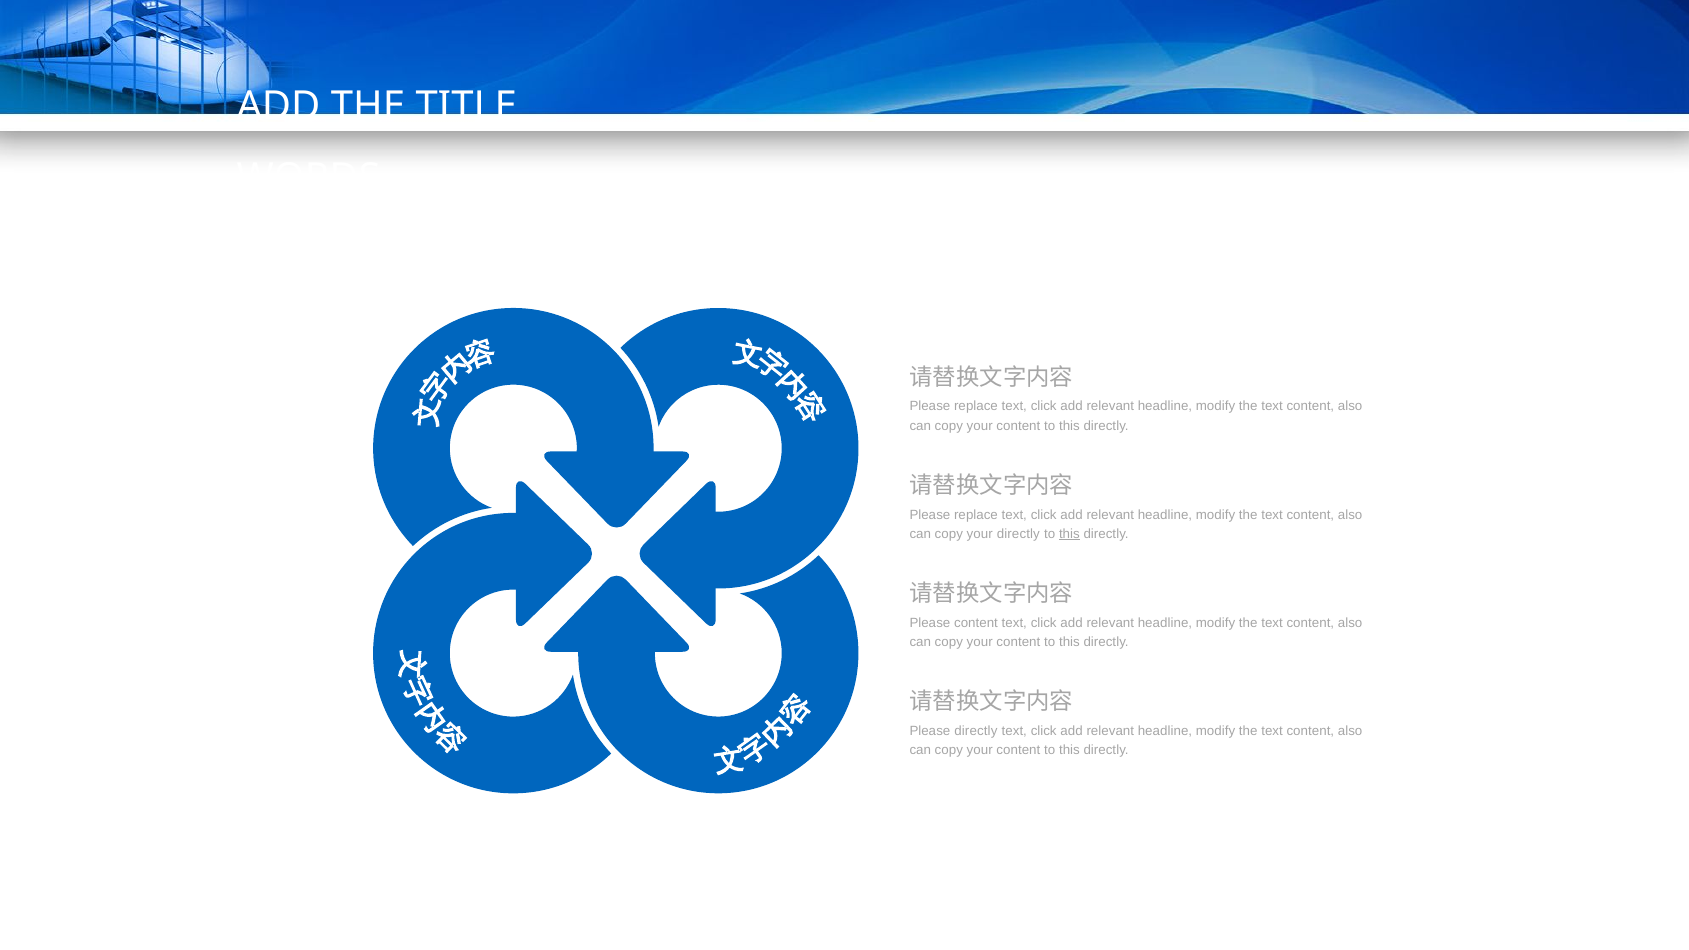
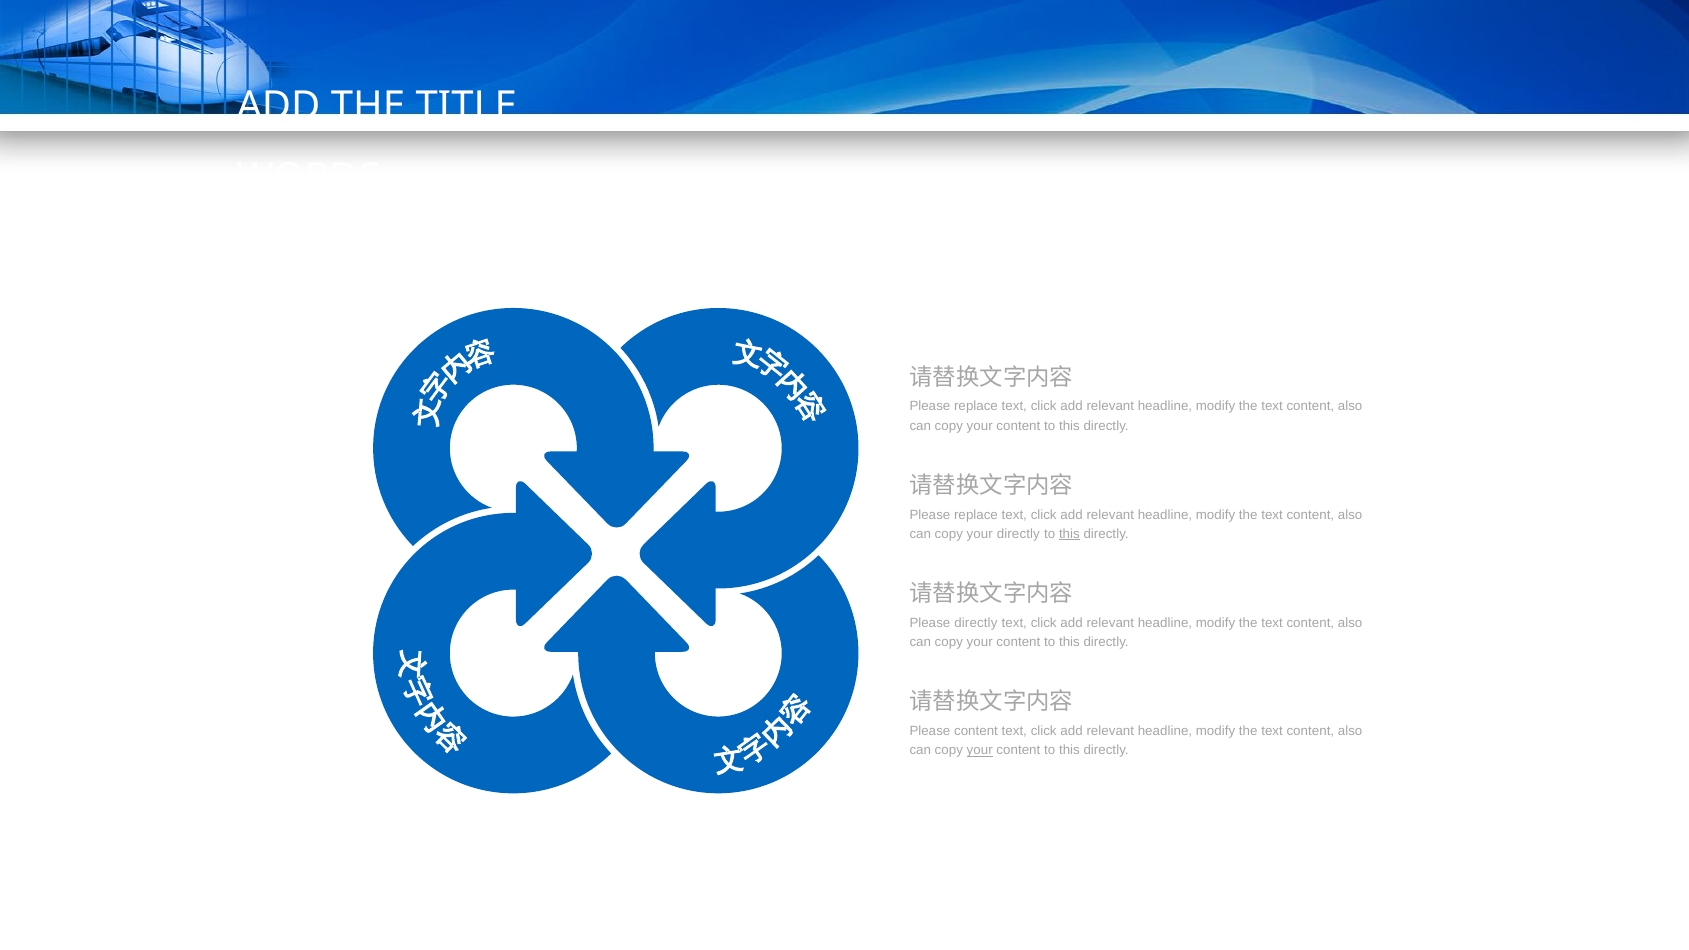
Please content: content -> directly
Please directly: directly -> content
your at (980, 750) underline: none -> present
